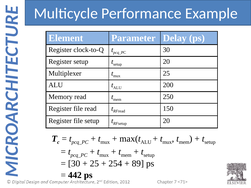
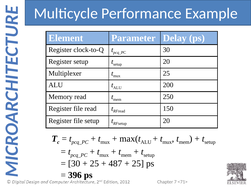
254: 254 -> 487
89 at (138, 164): 89 -> 25
442: 442 -> 396
